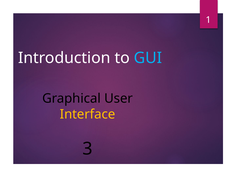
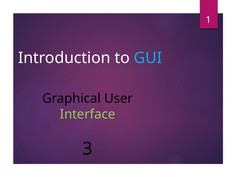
Interface colour: yellow -> light green
